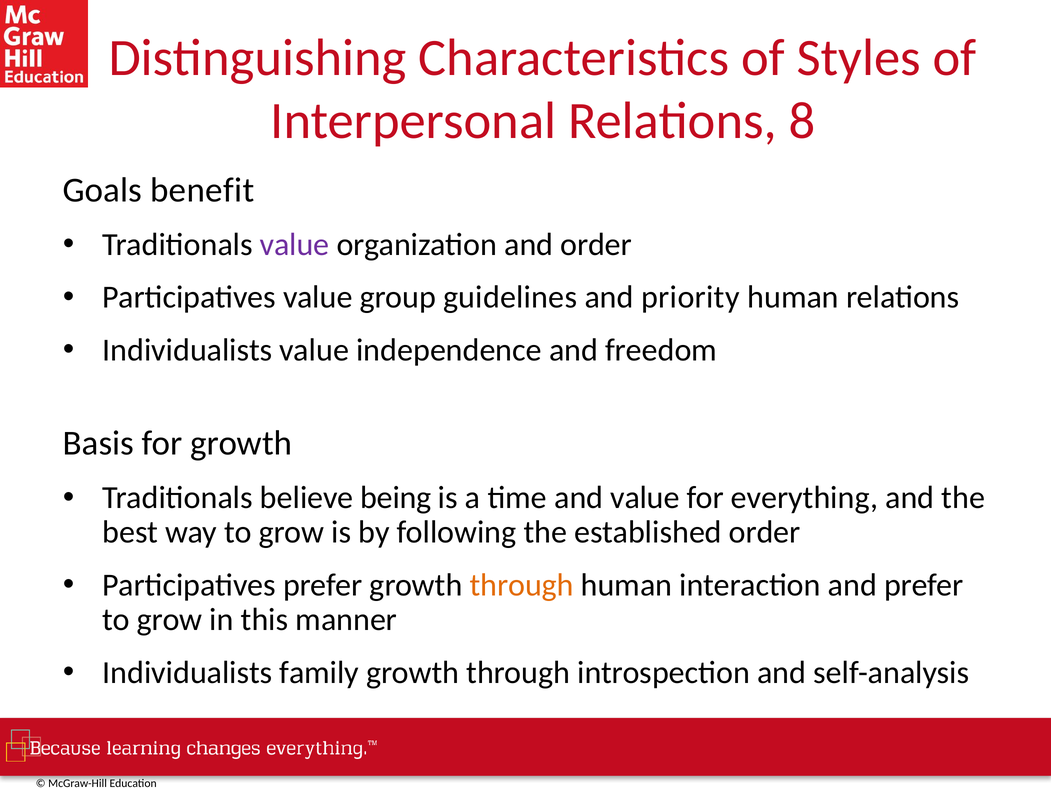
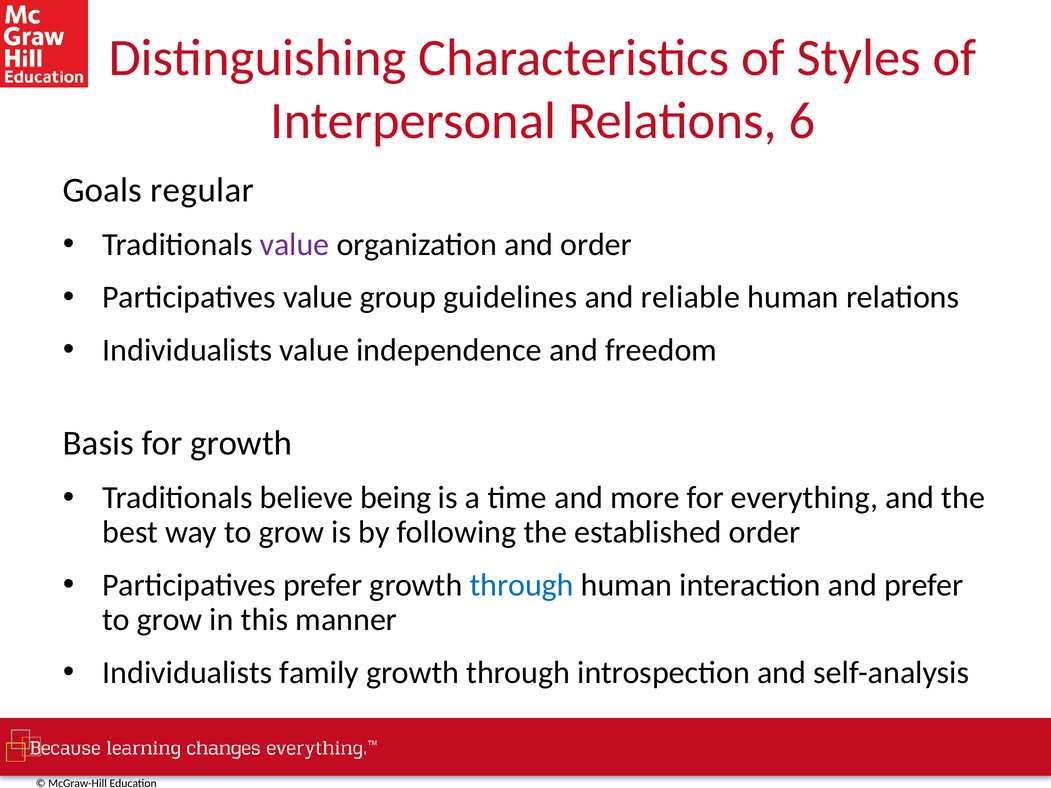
8: 8 -> 6
benefit: benefit -> regular
priority: priority -> reliable
and value: value -> more
through at (522, 585) colour: orange -> blue
